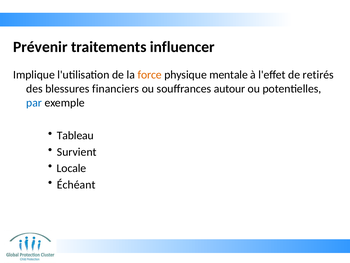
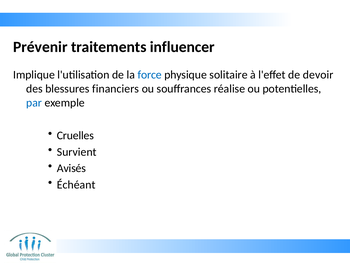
force colour: orange -> blue
mentale: mentale -> solitaire
retirés: retirés -> devoir
autour: autour -> réalise
Tableau: Tableau -> Cruelles
Locale: Locale -> Avisés
